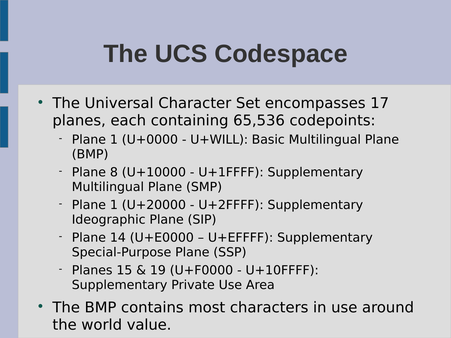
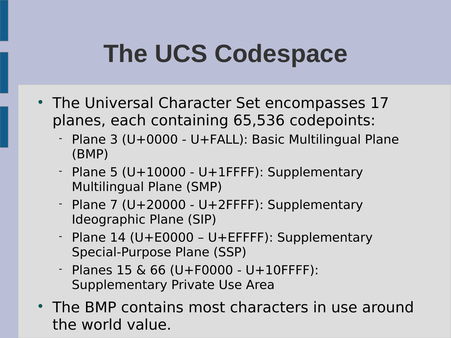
1 at (114, 140): 1 -> 3
U+WILL: U+WILL -> U+FALL
8: 8 -> 5
1 at (114, 205): 1 -> 7
19: 19 -> 66
